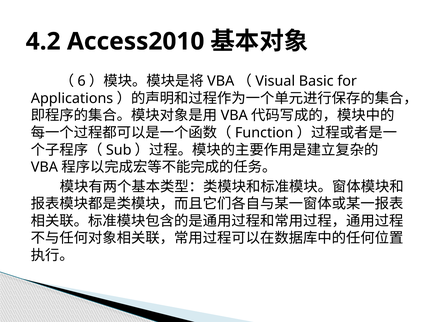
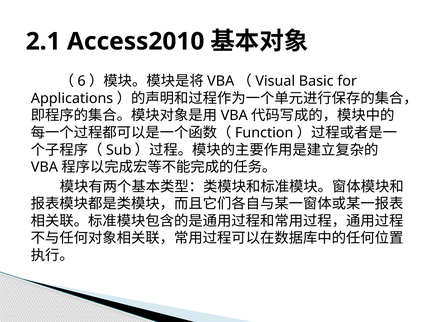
4.2: 4.2 -> 2.1
